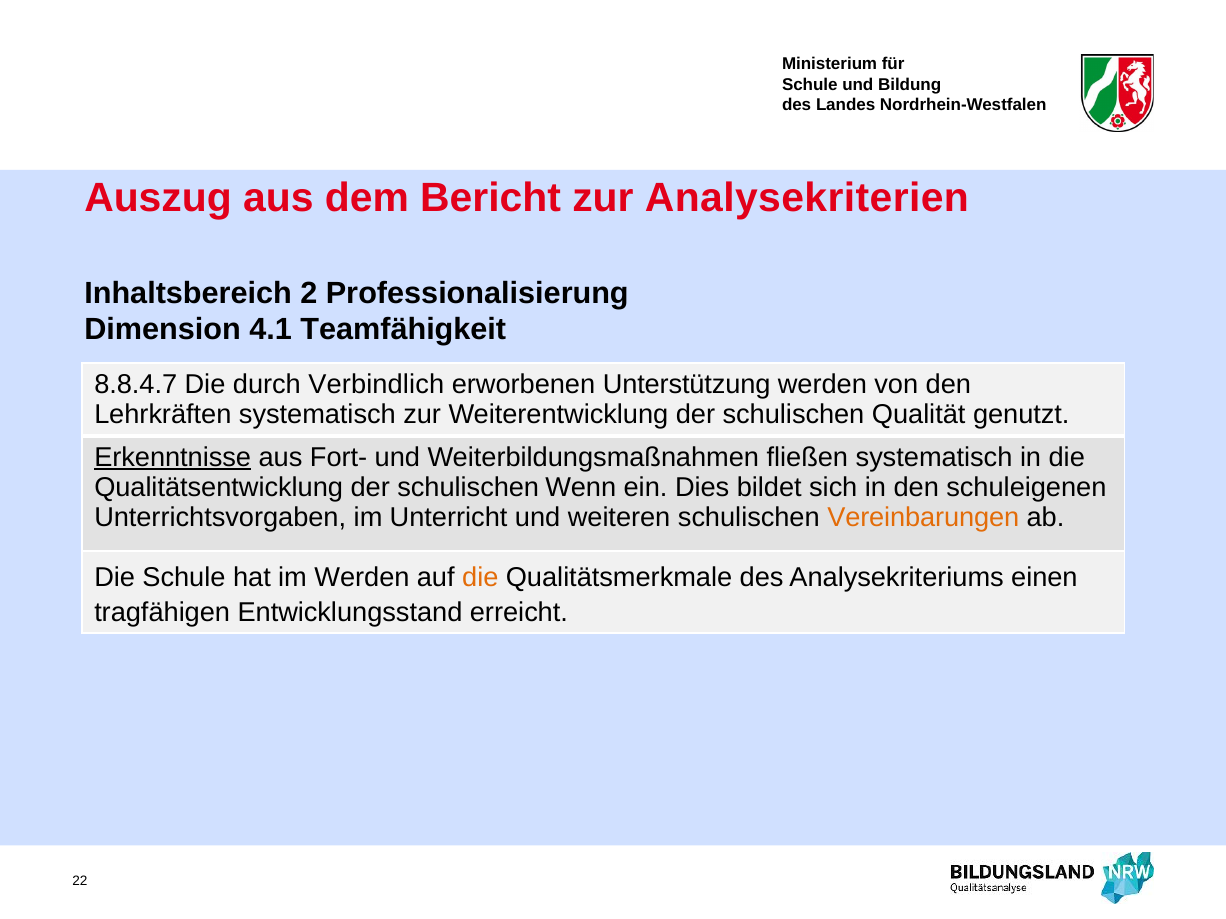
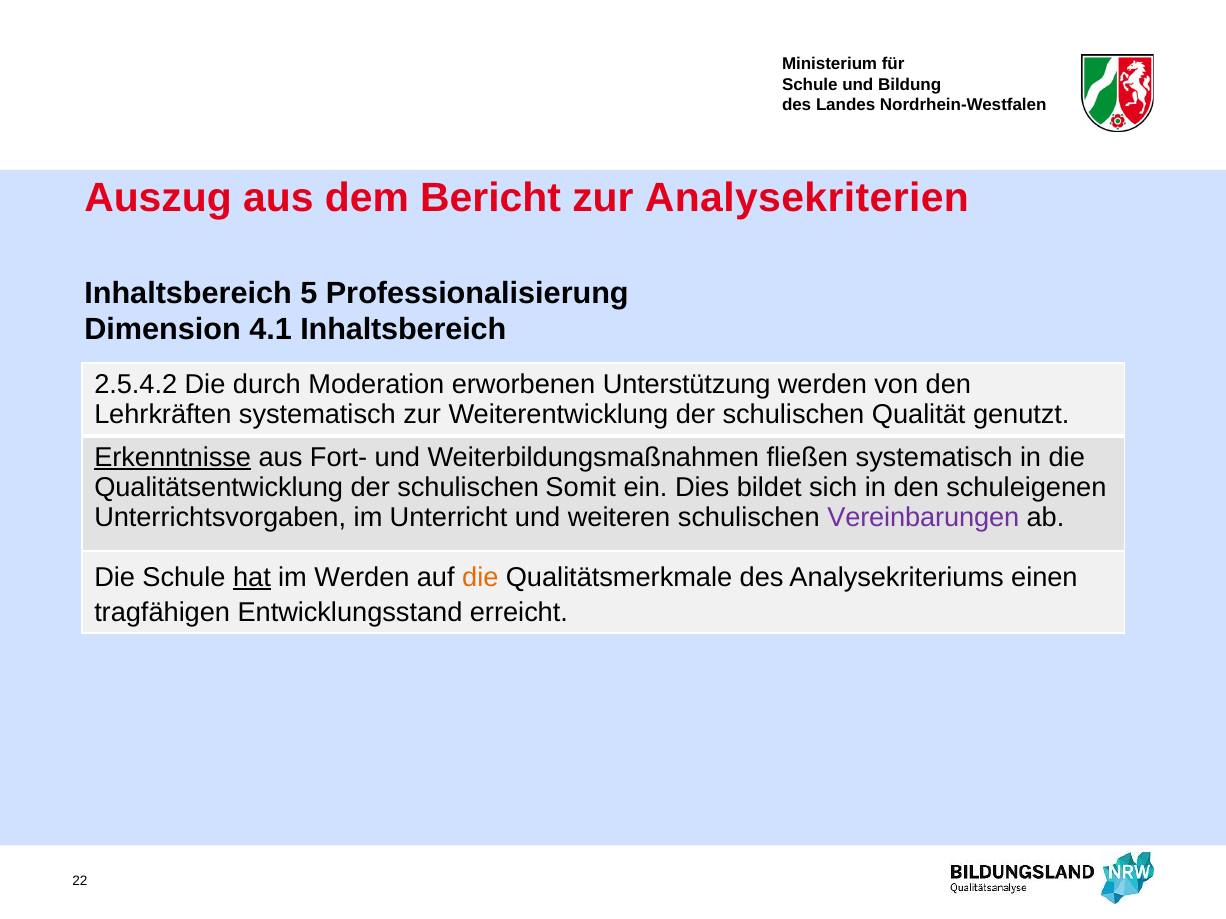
2: 2 -> 5
4.1 Teamfähigkeit: Teamfähigkeit -> Inhaltsbereich
8.8.4.7: 8.8.4.7 -> 2.5.4.2
Verbindlich: Verbindlich -> Moderation
Wenn: Wenn -> Somit
Vereinbarungen colour: orange -> purple
hat underline: none -> present
